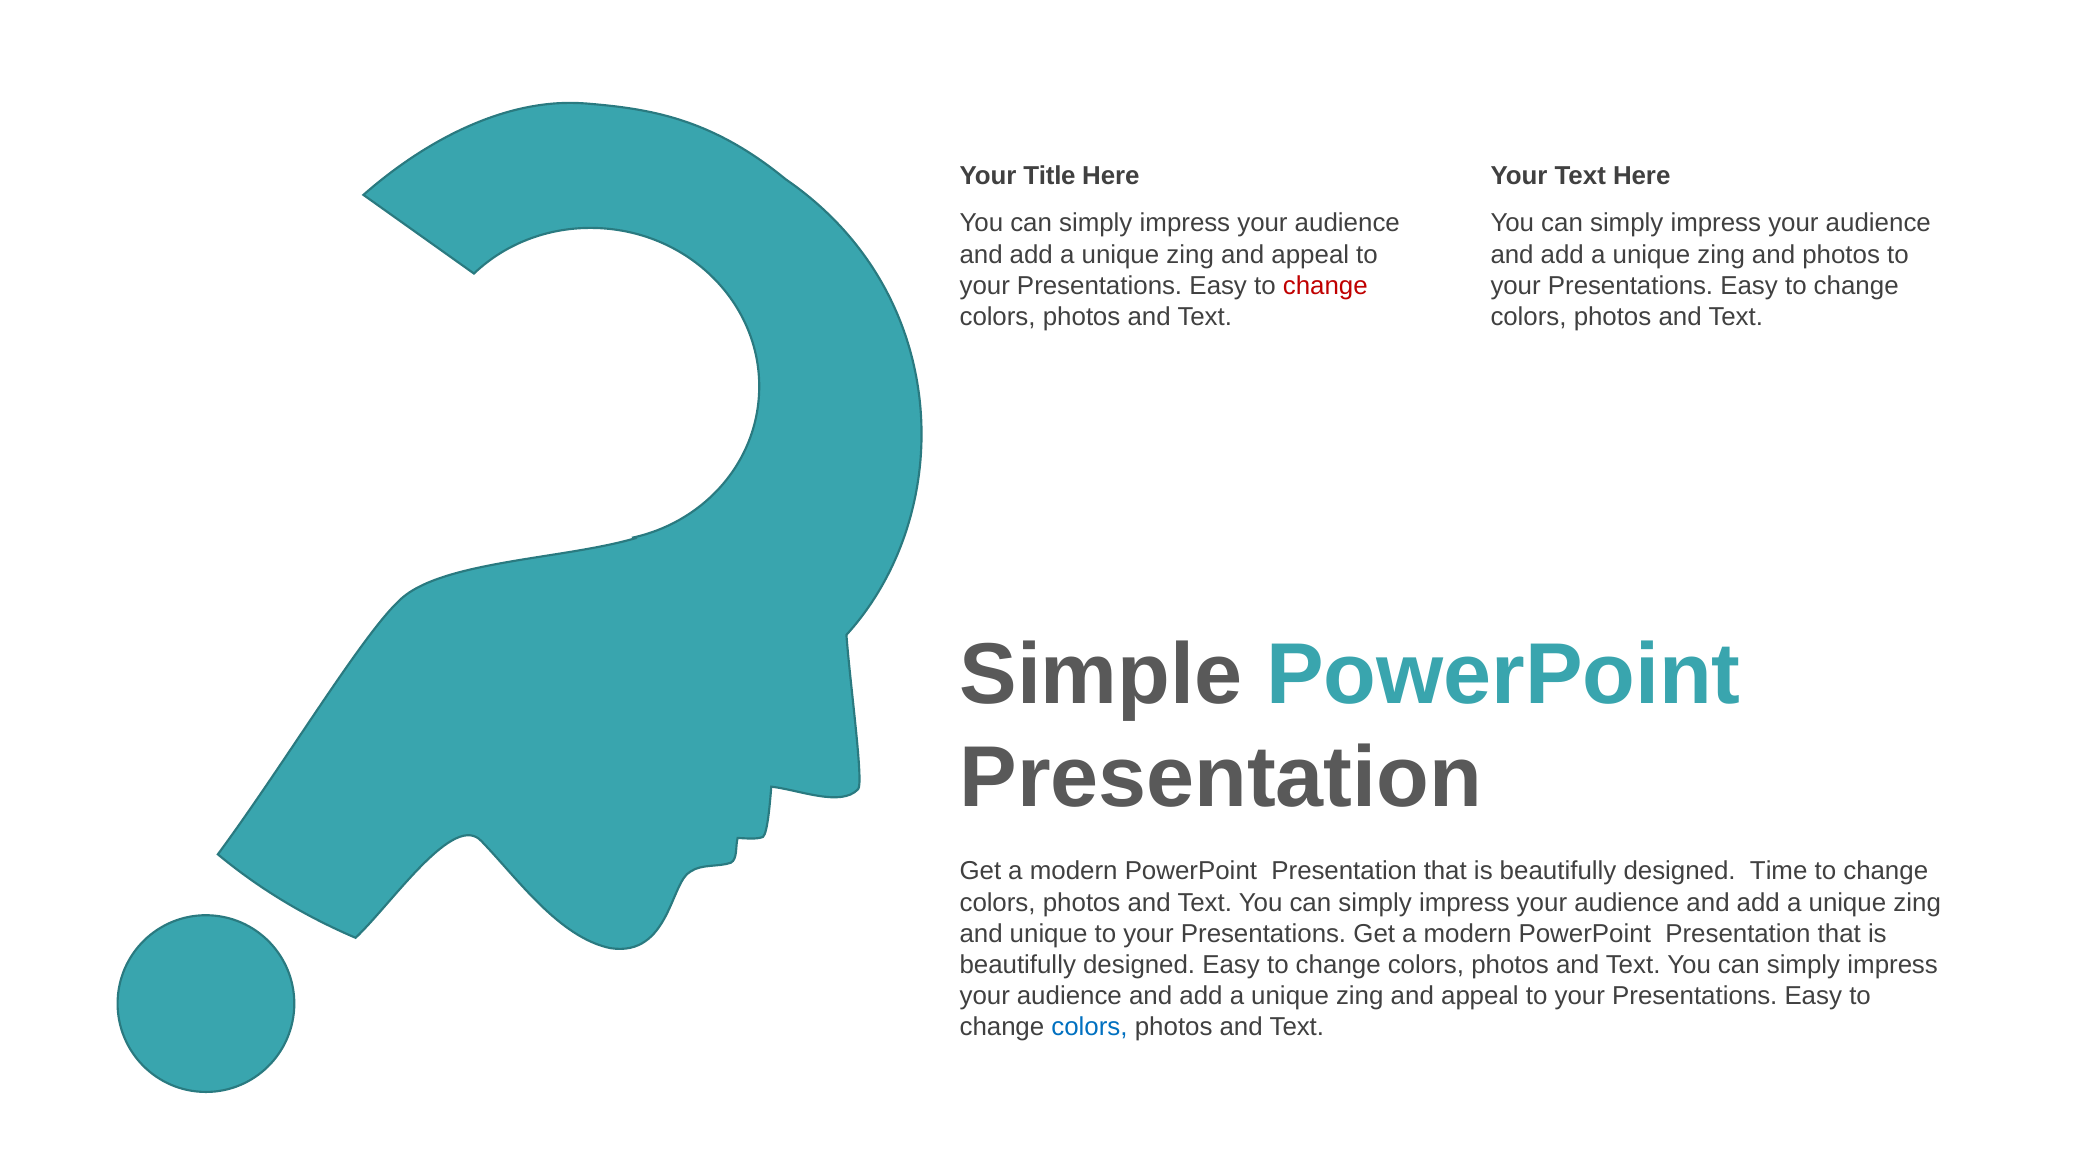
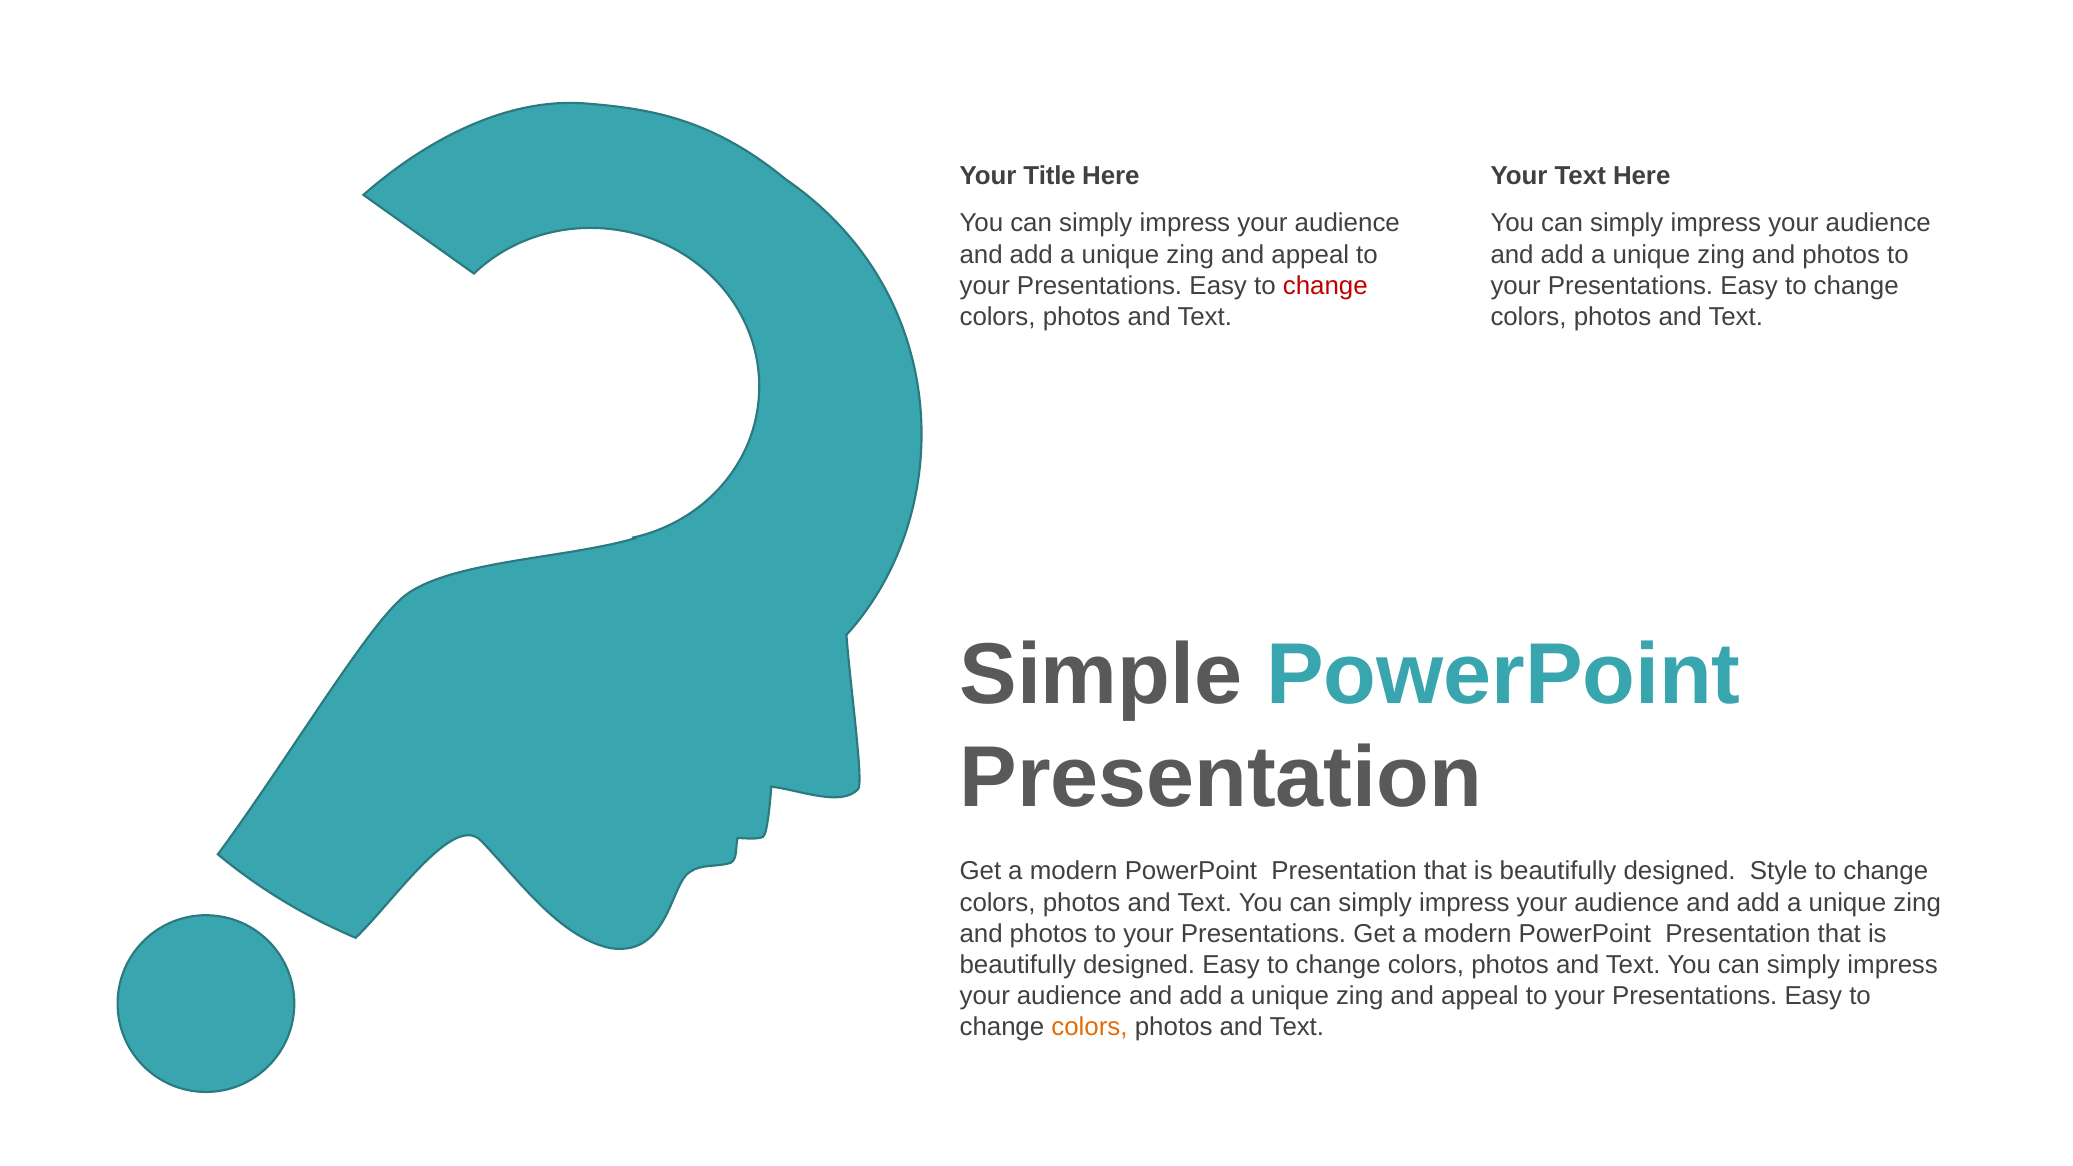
Time: Time -> Style
unique at (1049, 934): unique -> photos
colors at (1090, 1027) colour: blue -> orange
